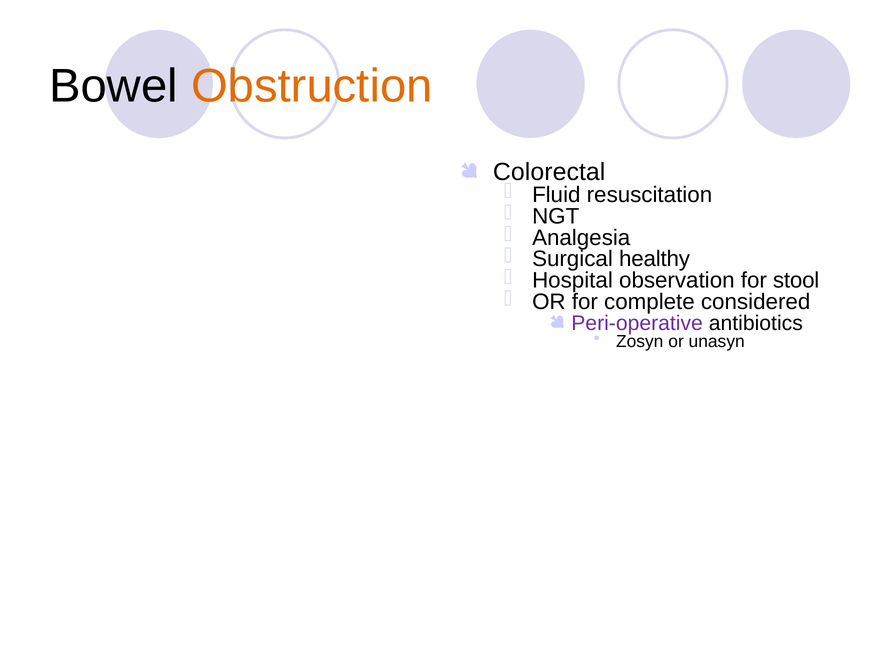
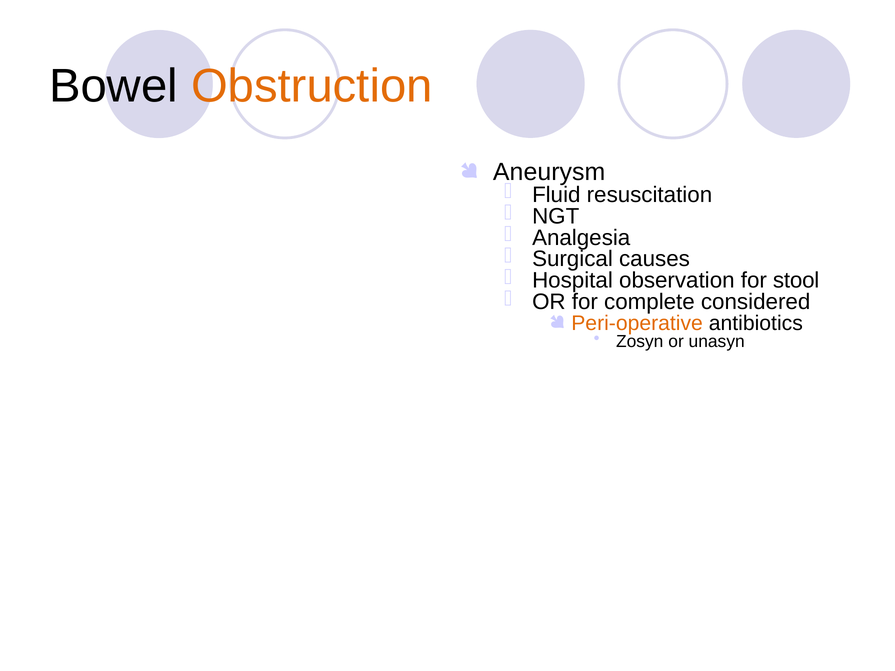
Colorectal: Colorectal -> Aneurysm
healthy: healthy -> causes
Peri-operative colour: purple -> orange
